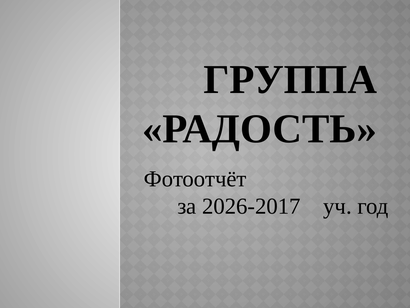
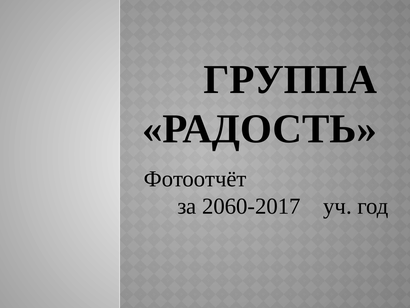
2026-2017: 2026-2017 -> 2060-2017
